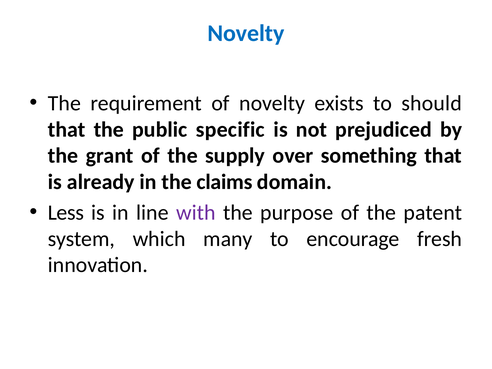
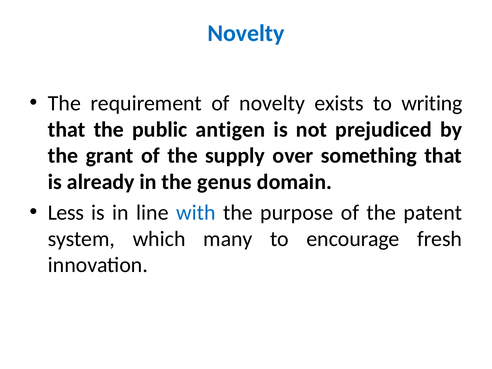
should: should -> writing
specific: specific -> antigen
claims: claims -> genus
with colour: purple -> blue
